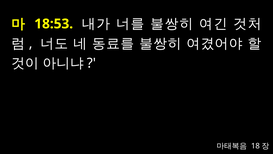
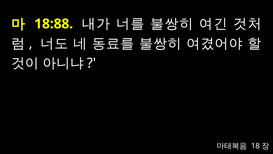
18:53: 18:53 -> 18:88
